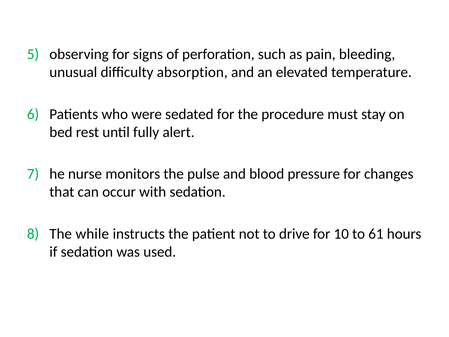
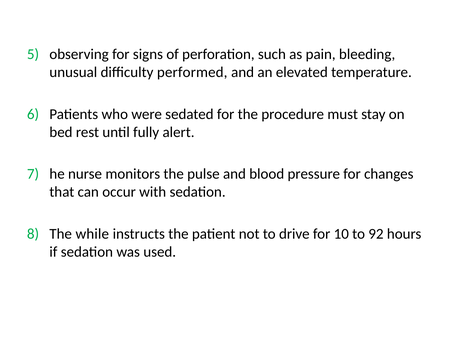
absorption: absorption -> performed
61: 61 -> 92
